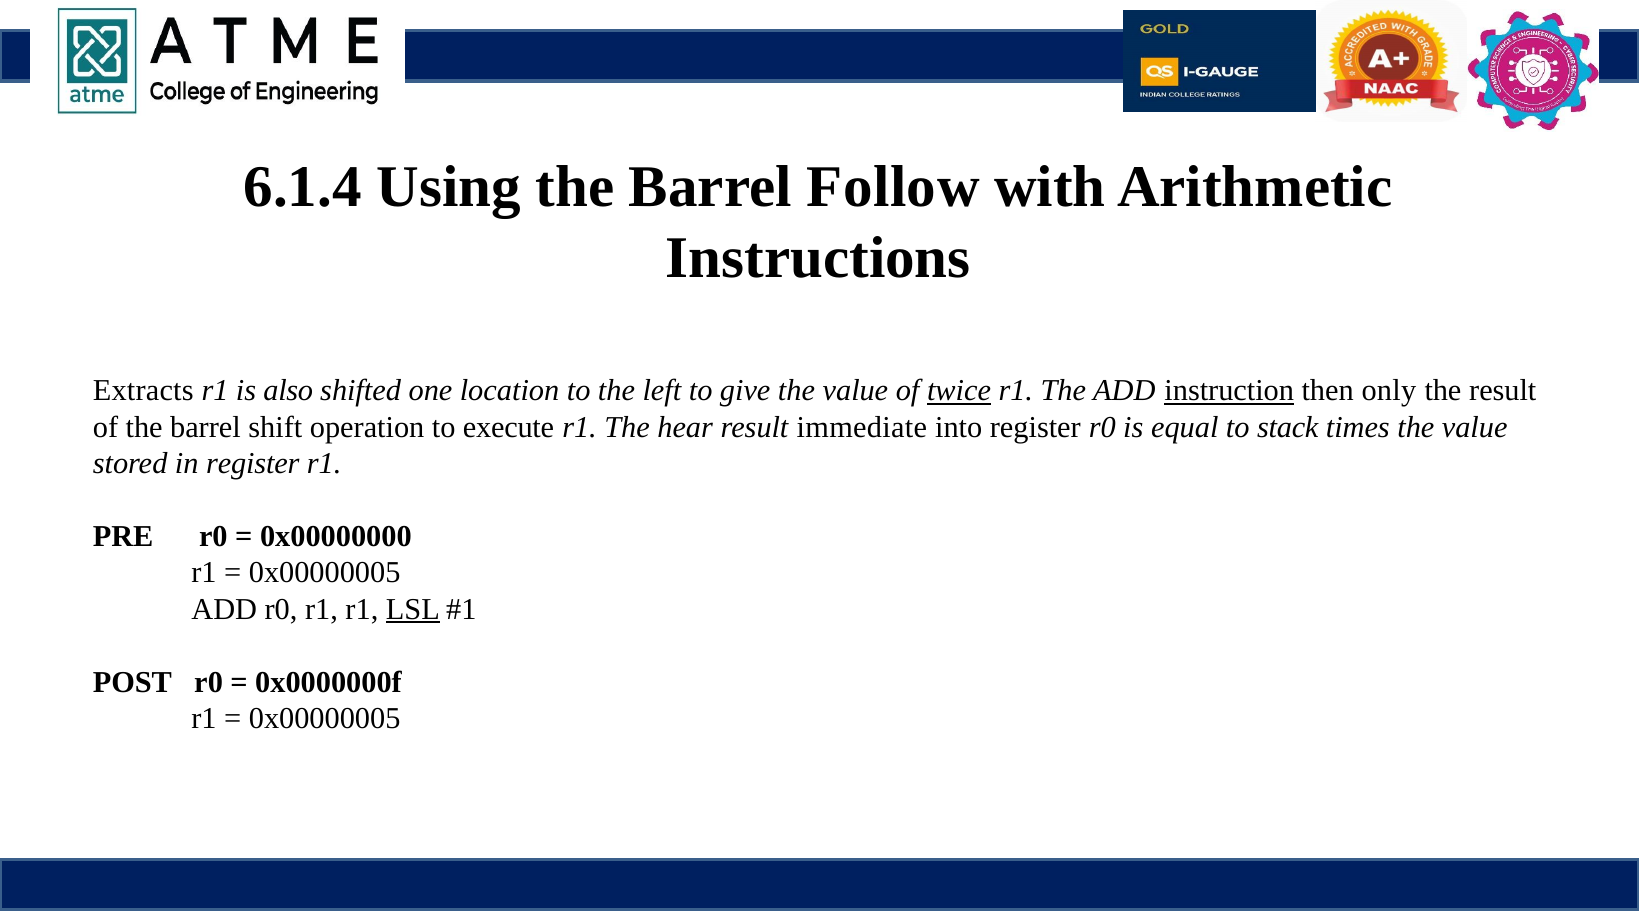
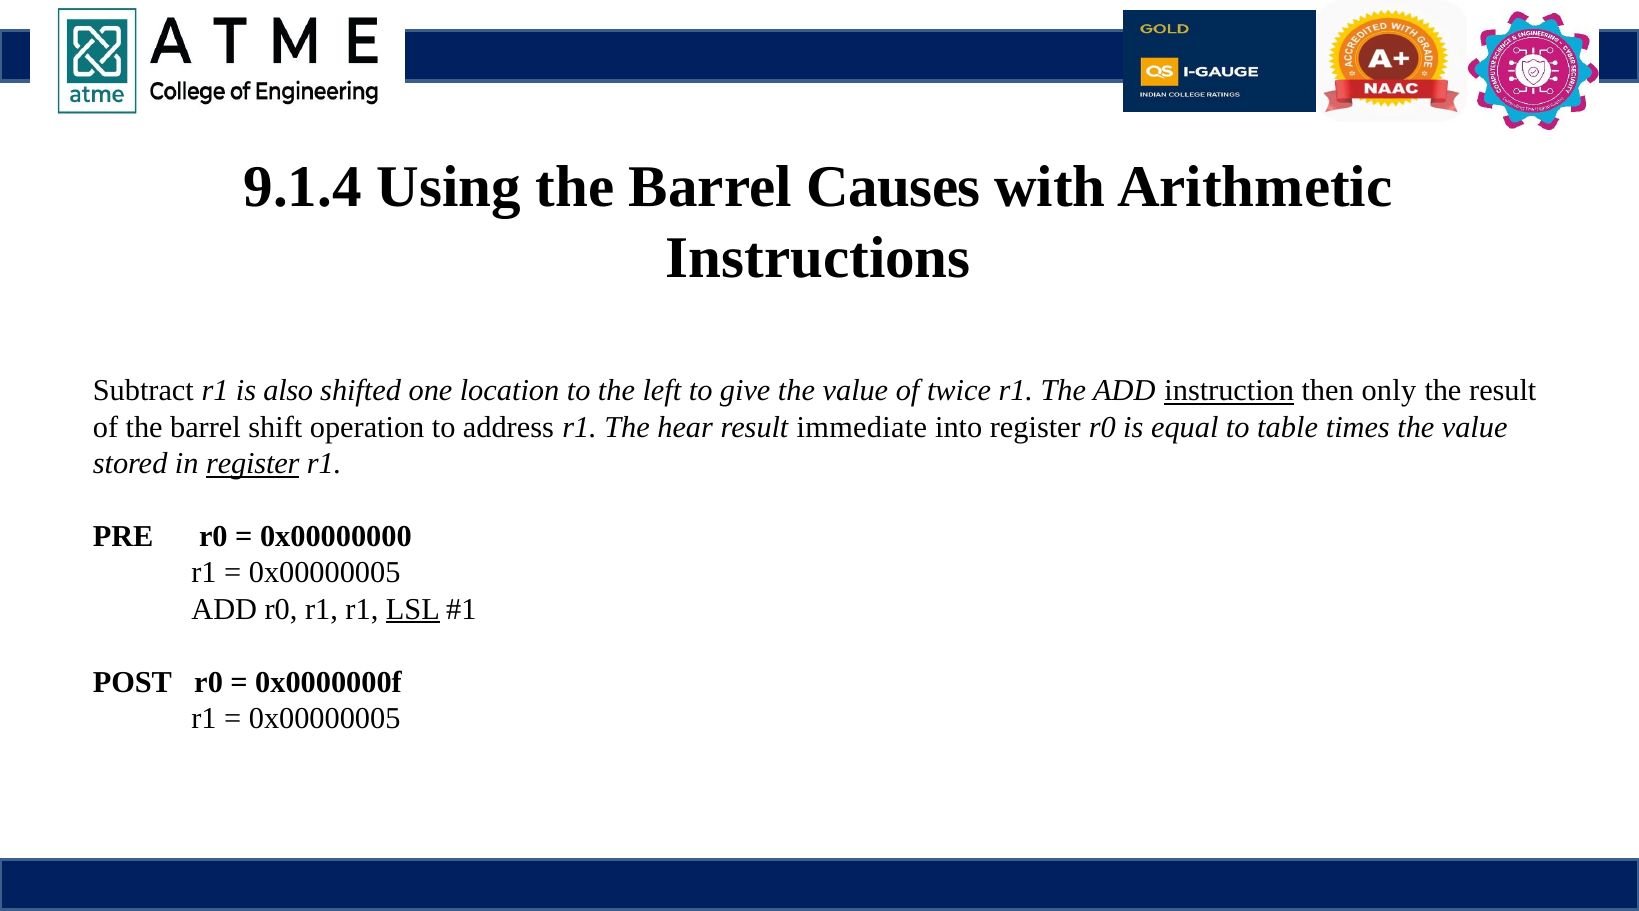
6.1.4: 6.1.4 -> 9.1.4
Follow: Follow -> Causes
Extracts: Extracts -> Subtract
twice underline: present -> none
execute: execute -> address
stack: stack -> table
register at (253, 463) underline: none -> present
